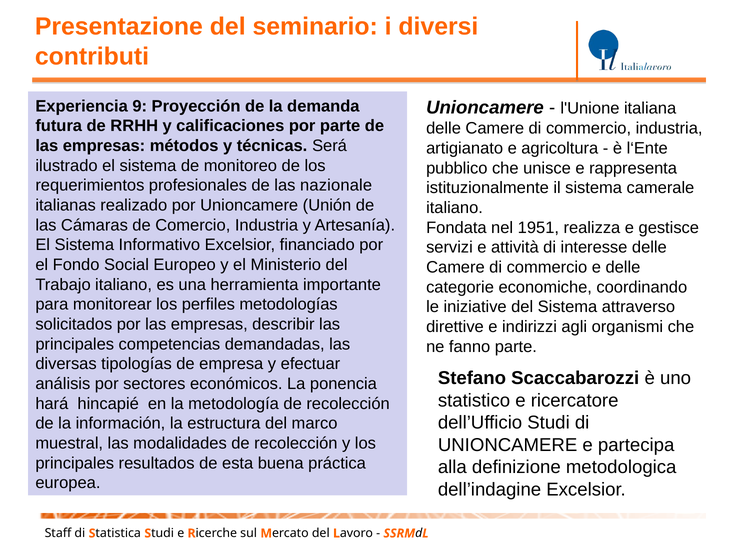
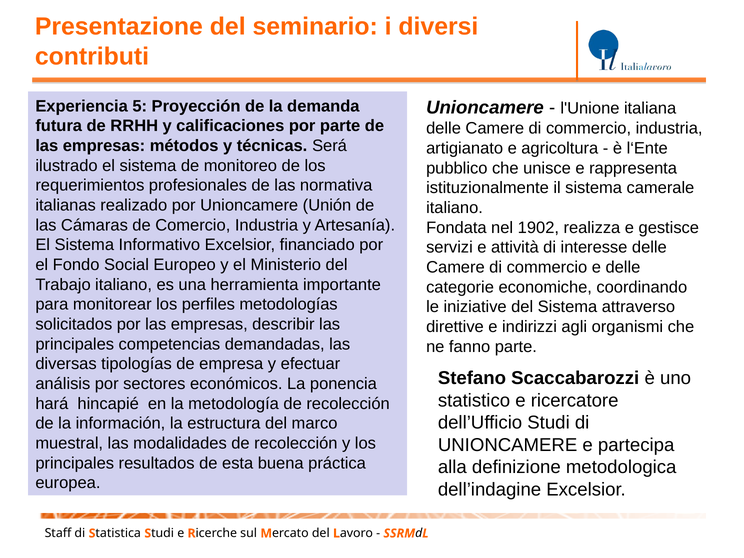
9: 9 -> 5
nazionale: nazionale -> normativa
1951: 1951 -> 1902
